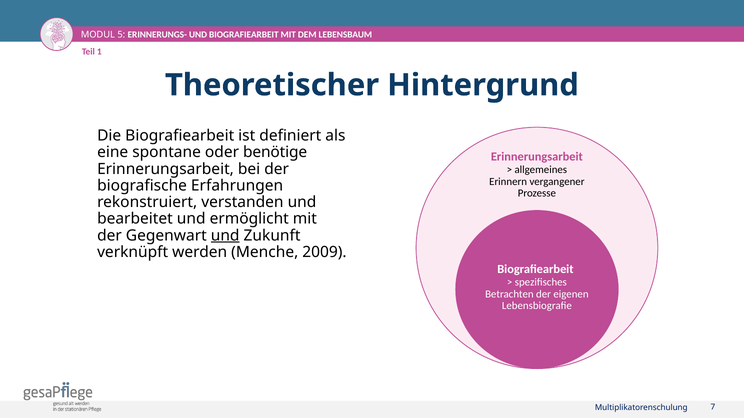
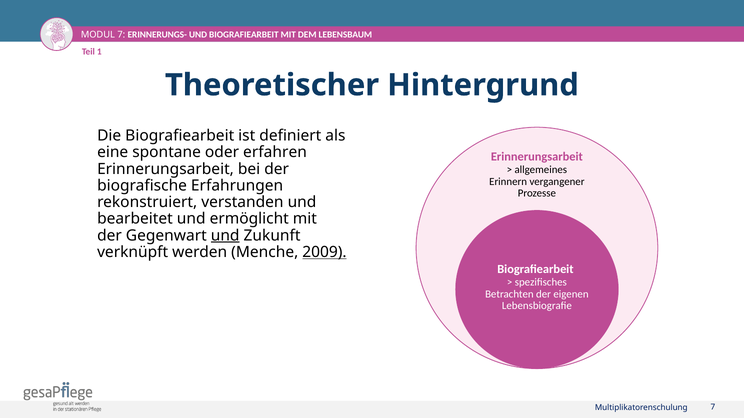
5 at (121, 35): 5 -> 7
benötige: benötige -> erfahren
2009 underline: none -> present
